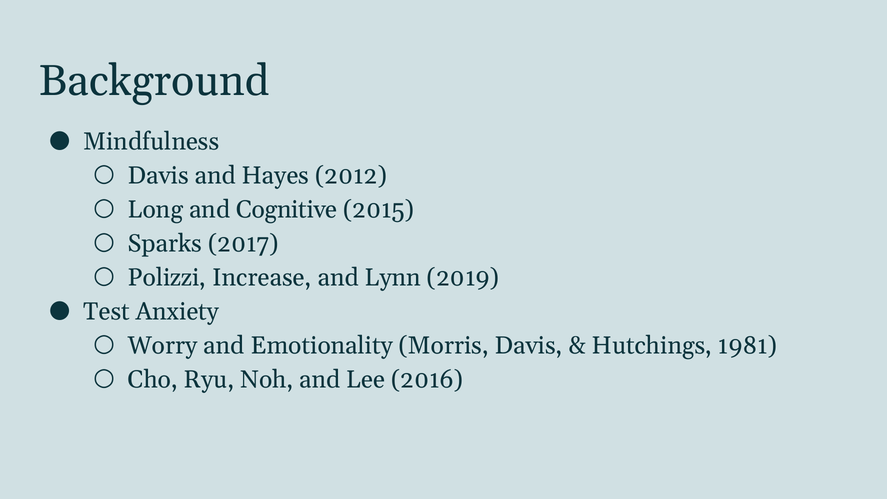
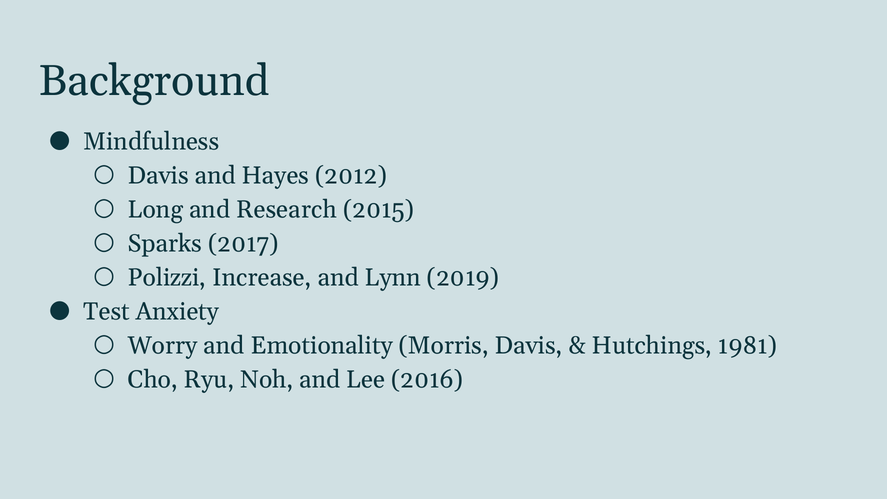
Cognitive: Cognitive -> Research
